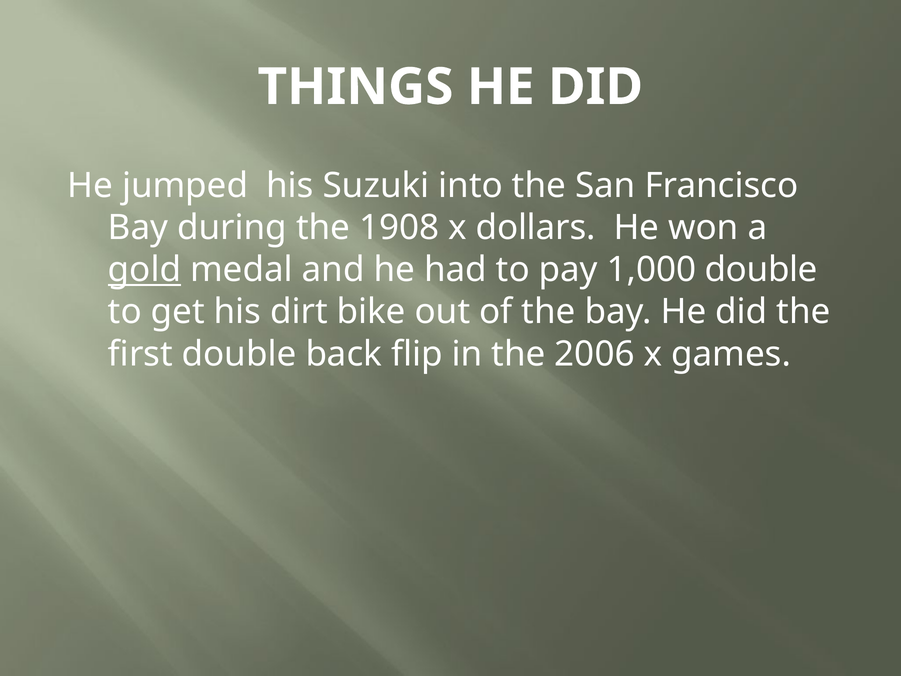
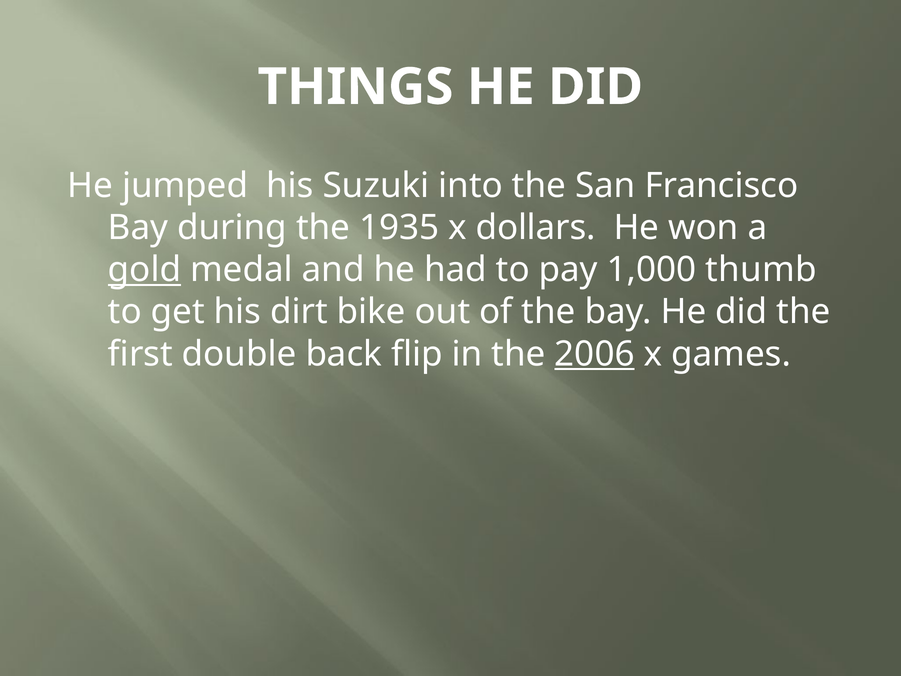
1908: 1908 -> 1935
1,000 double: double -> thumb
2006 underline: none -> present
